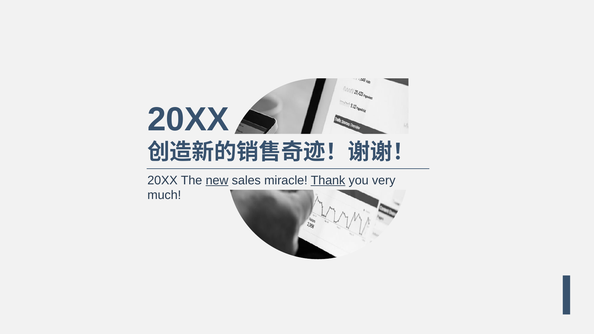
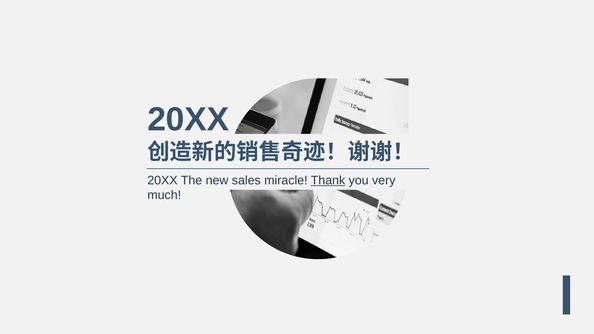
new underline: present -> none
